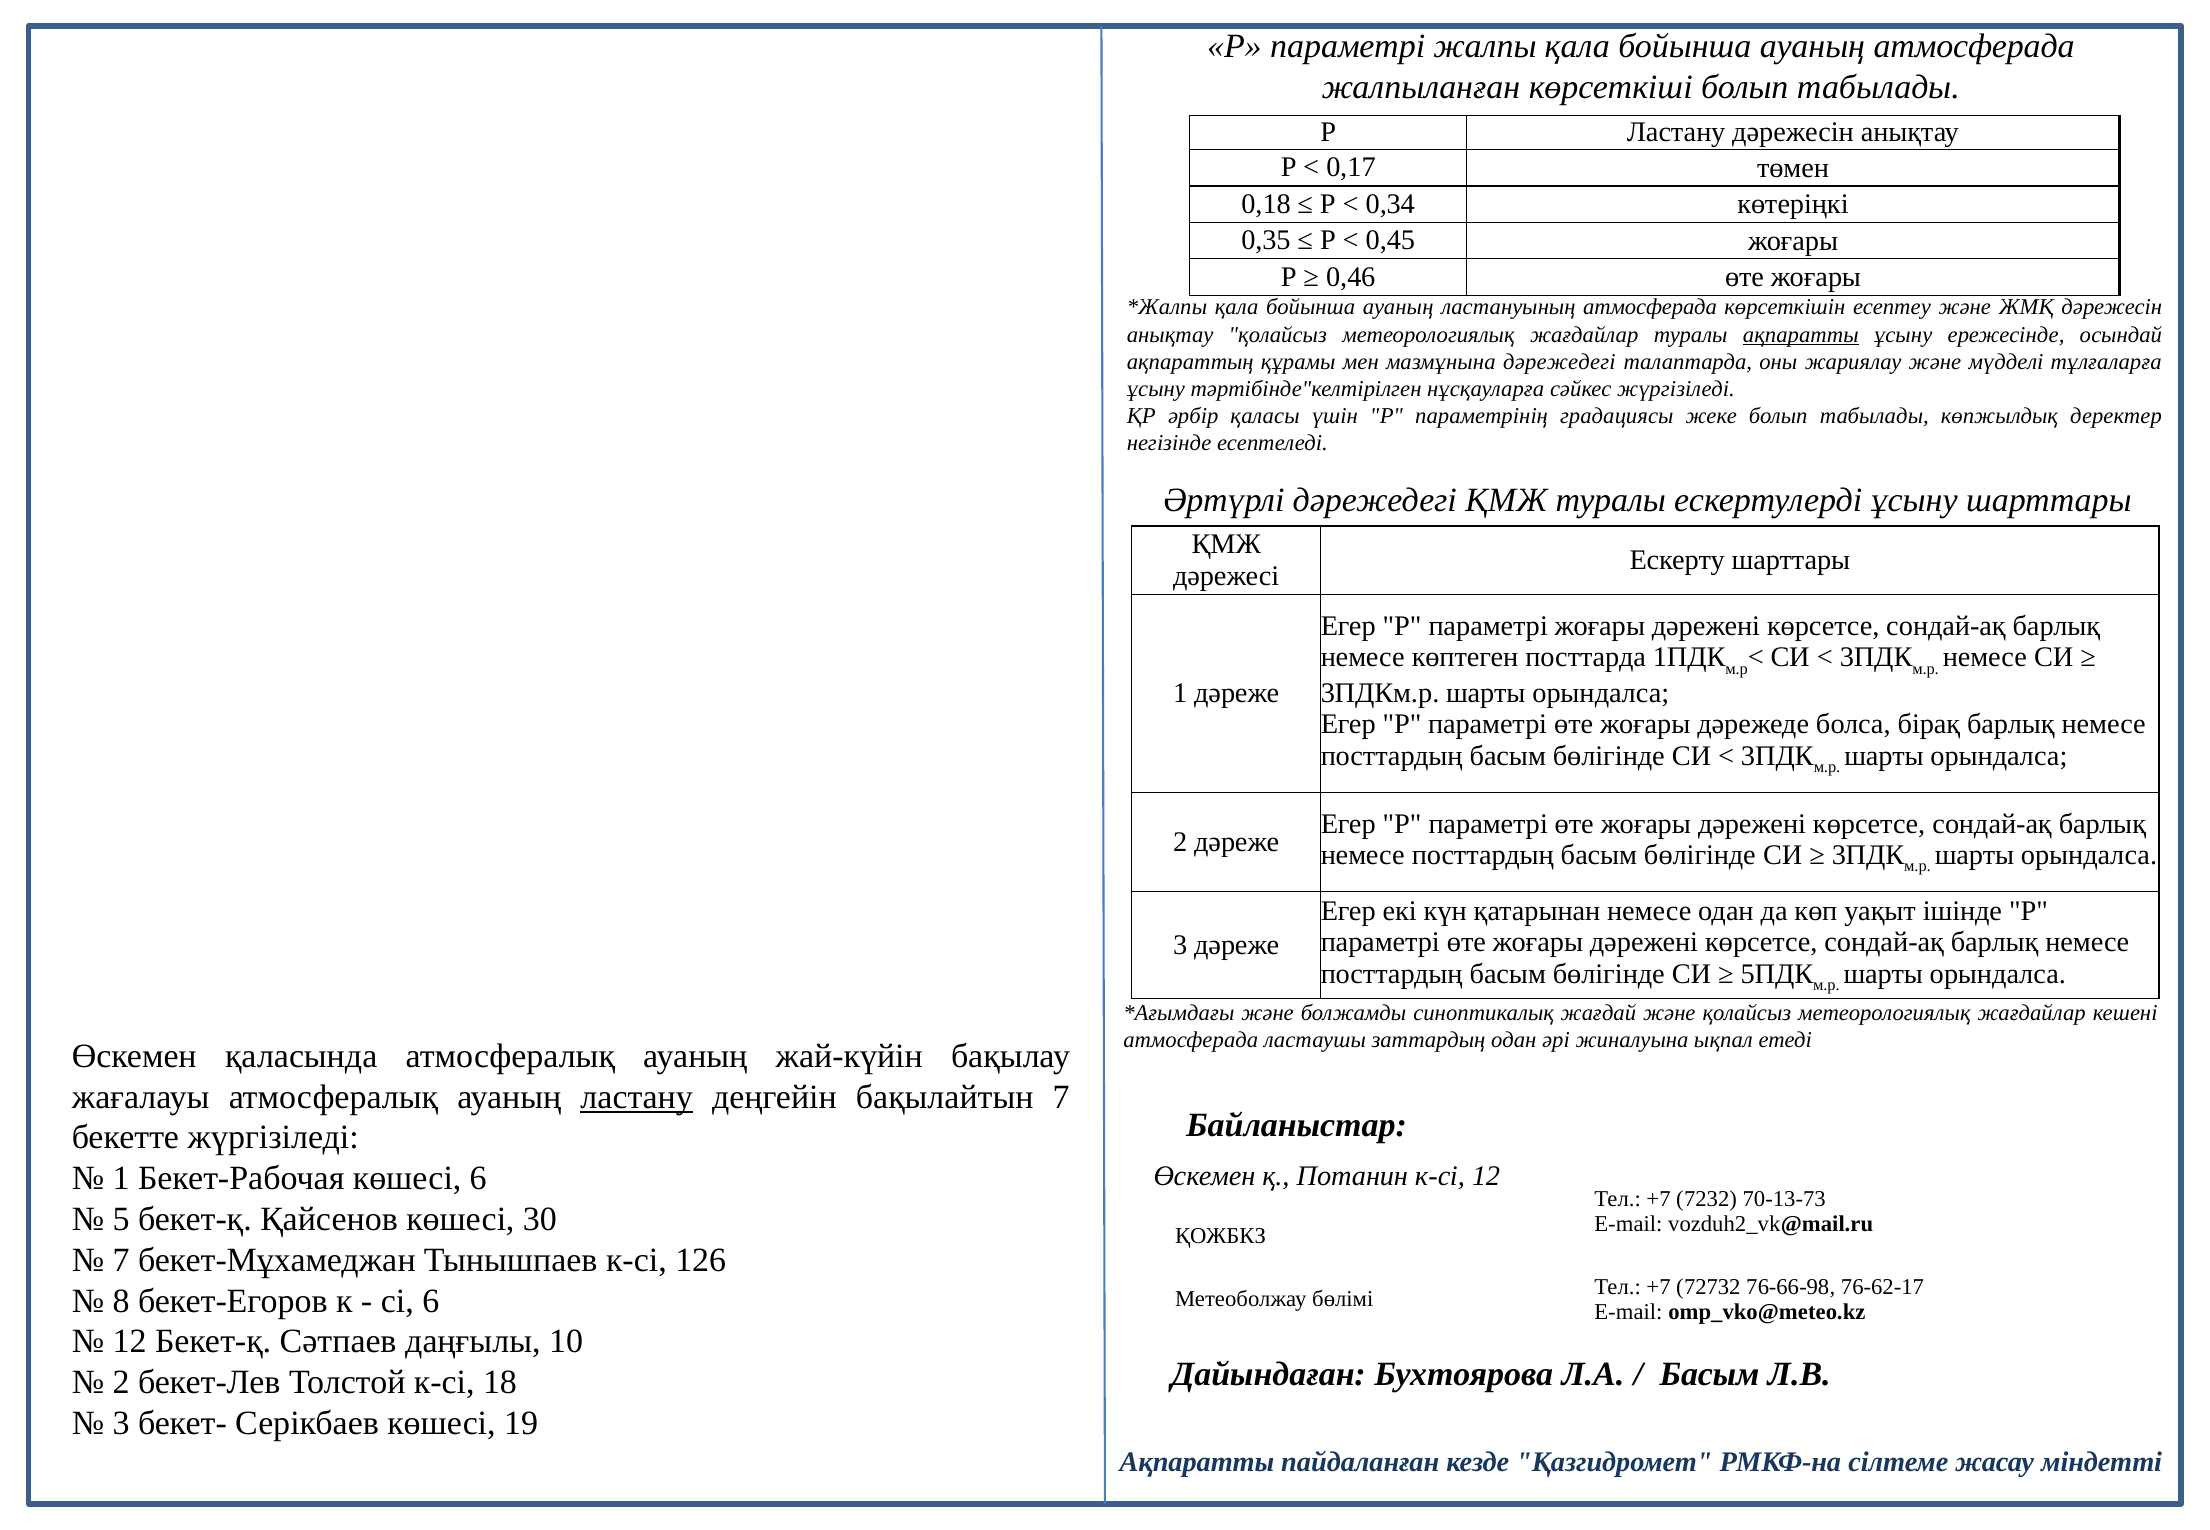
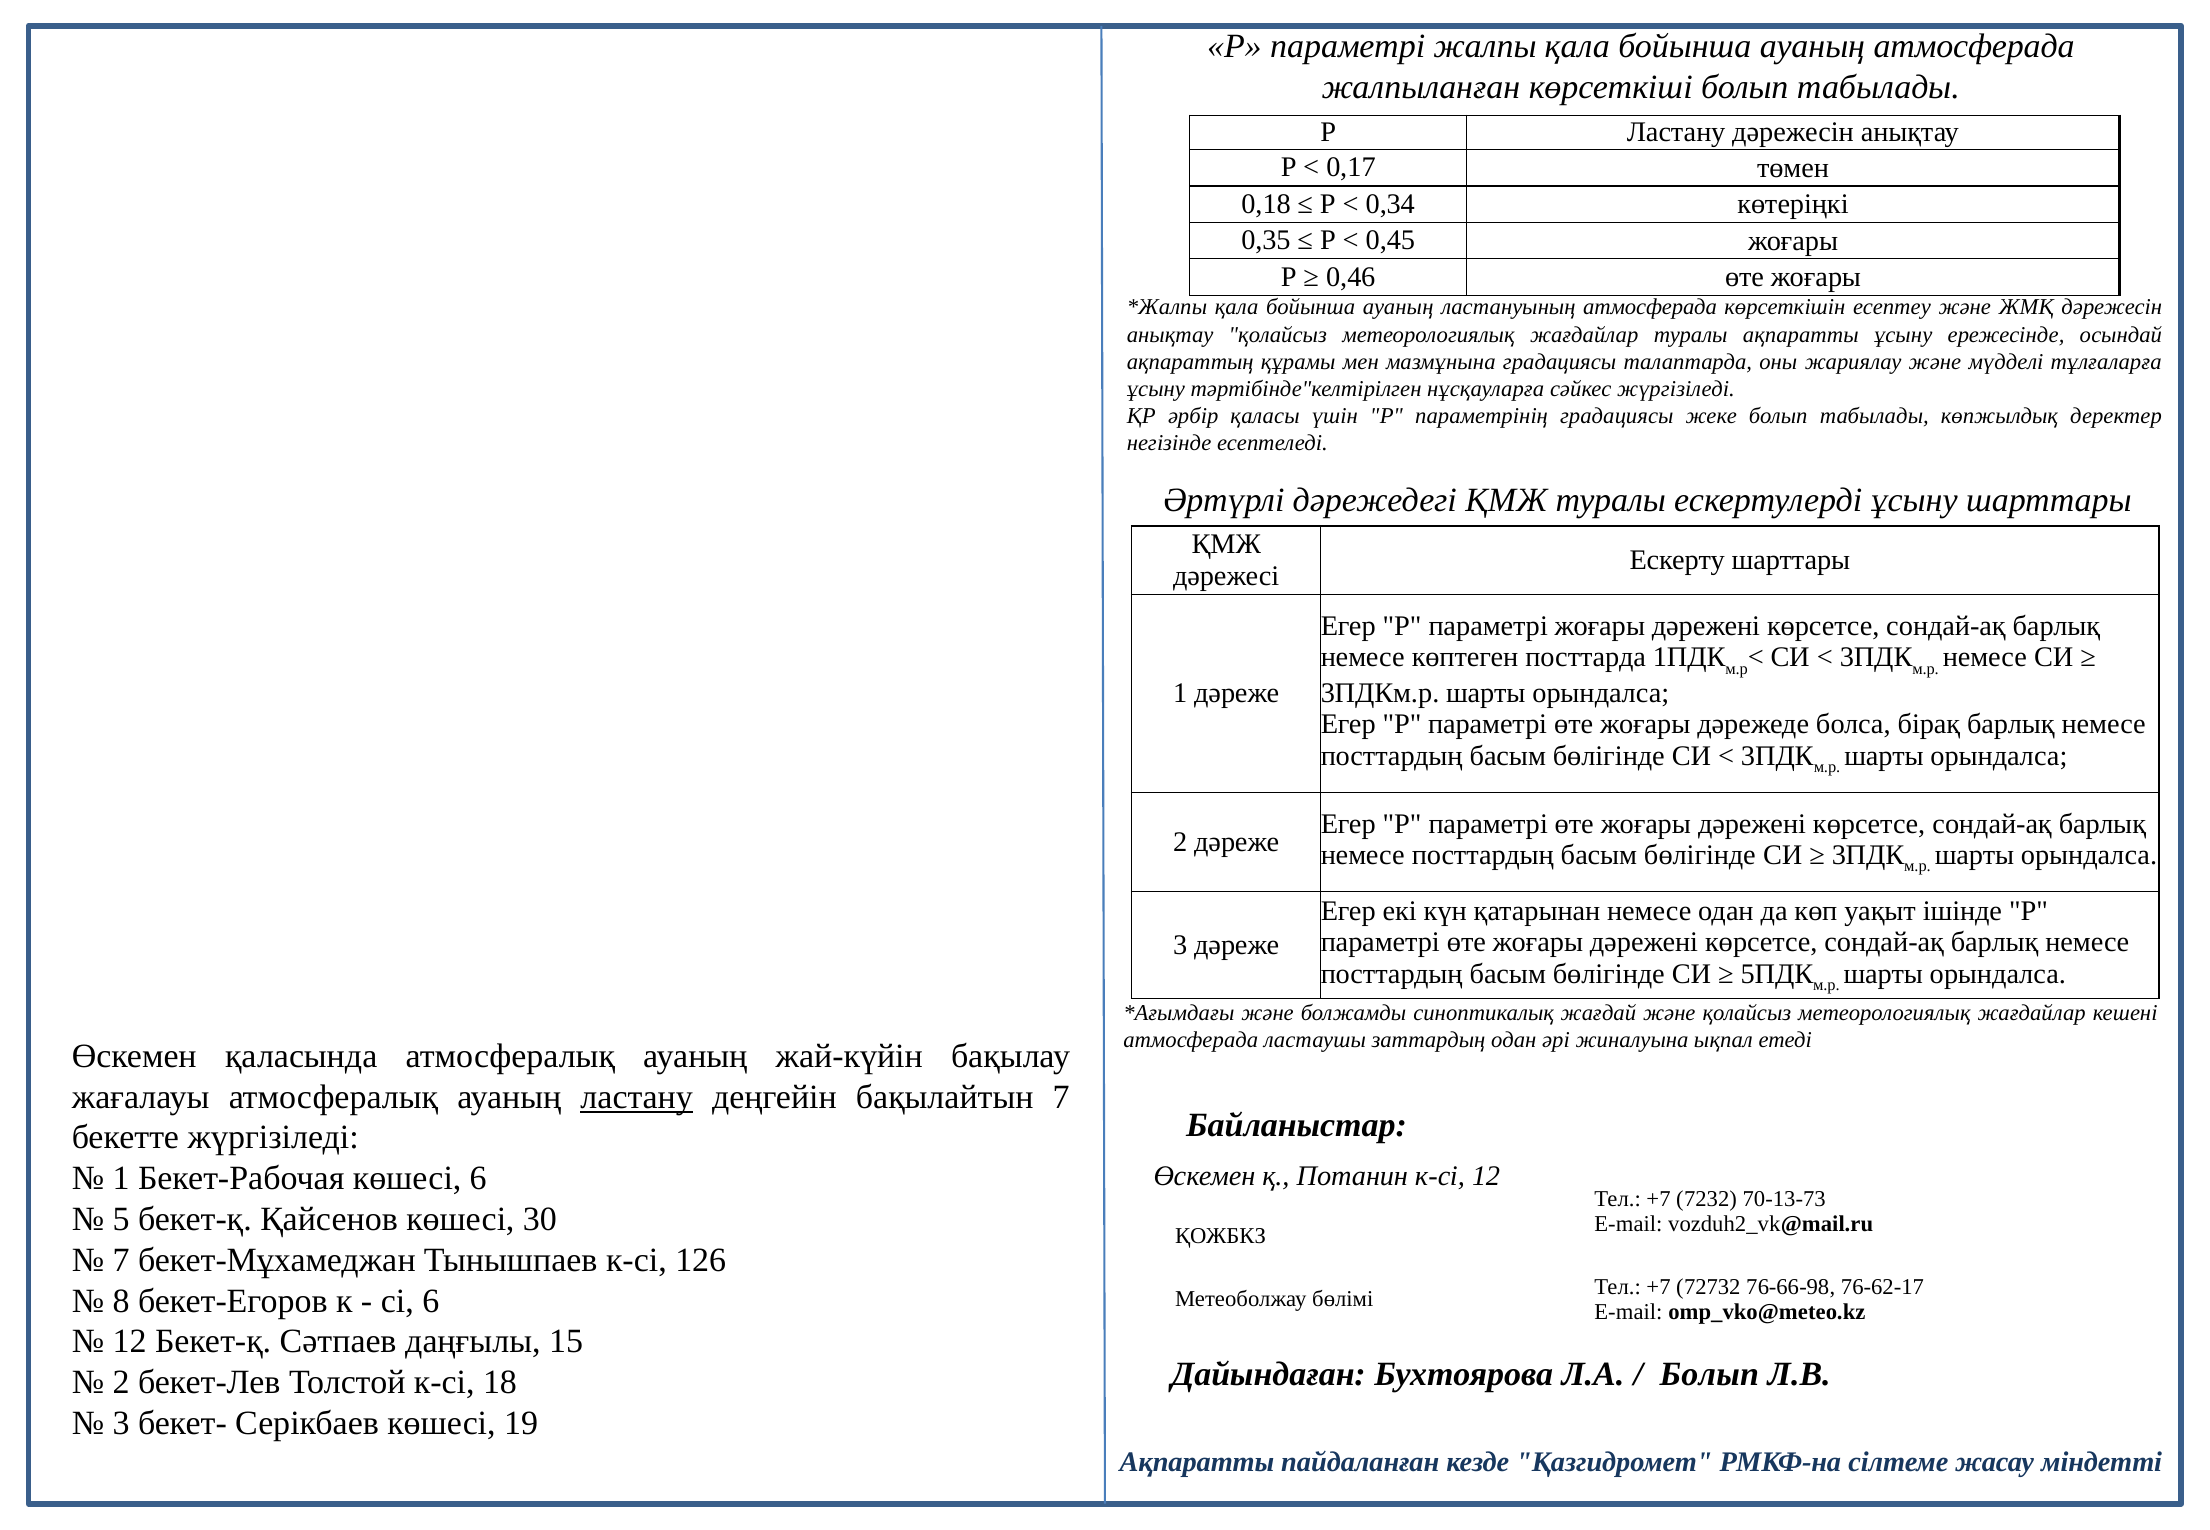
ақпаратты at (1801, 335) underline: present -> none
мазмұнына дәрежедегі: дәрежедегі -> градациясы
10: 10 -> 15
Басым at (1710, 1374): Басым -> Болып
